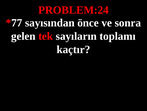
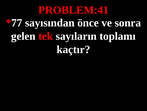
PROBLEM:24: PROBLEM:24 -> PROBLEM:41
